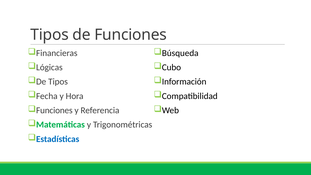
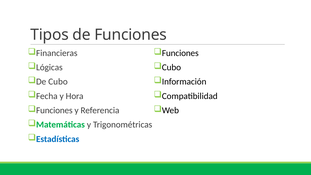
Búsqueda at (180, 53): Búsqueda -> Funciones
De Tipos: Tipos -> Cubo
